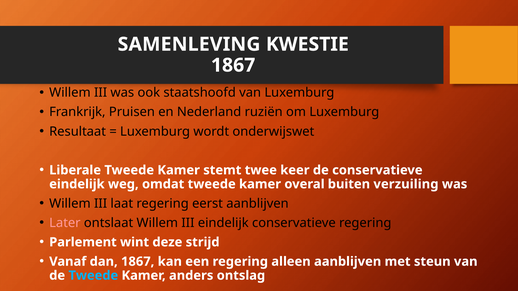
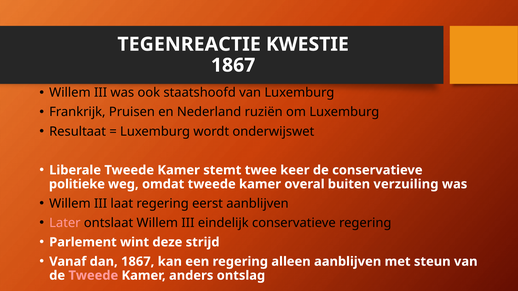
SAMENLEVING: SAMENLEVING -> TEGENREACTIE
eindelijk at (77, 184): eindelijk -> politieke
Tweede at (93, 276) colour: light blue -> pink
